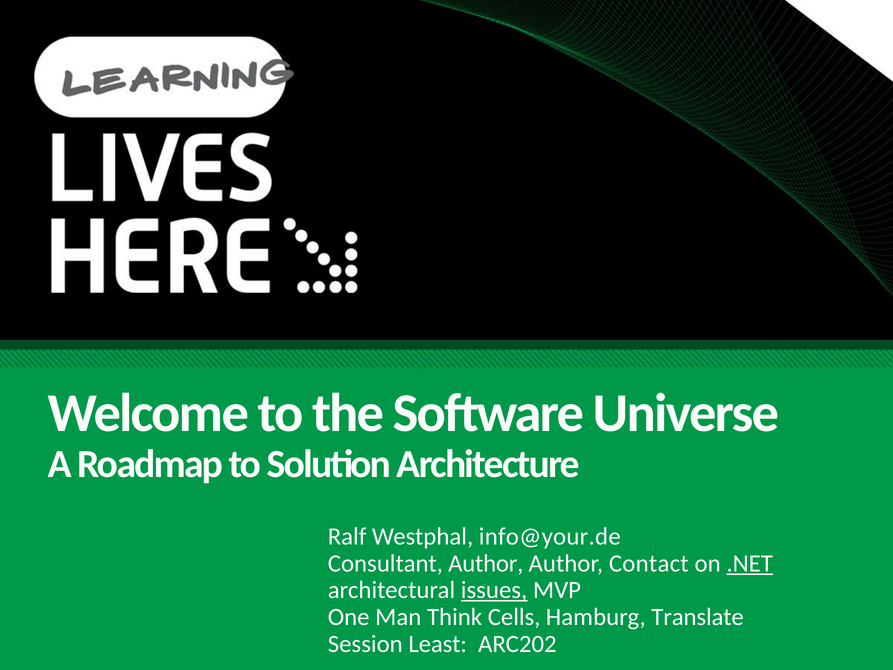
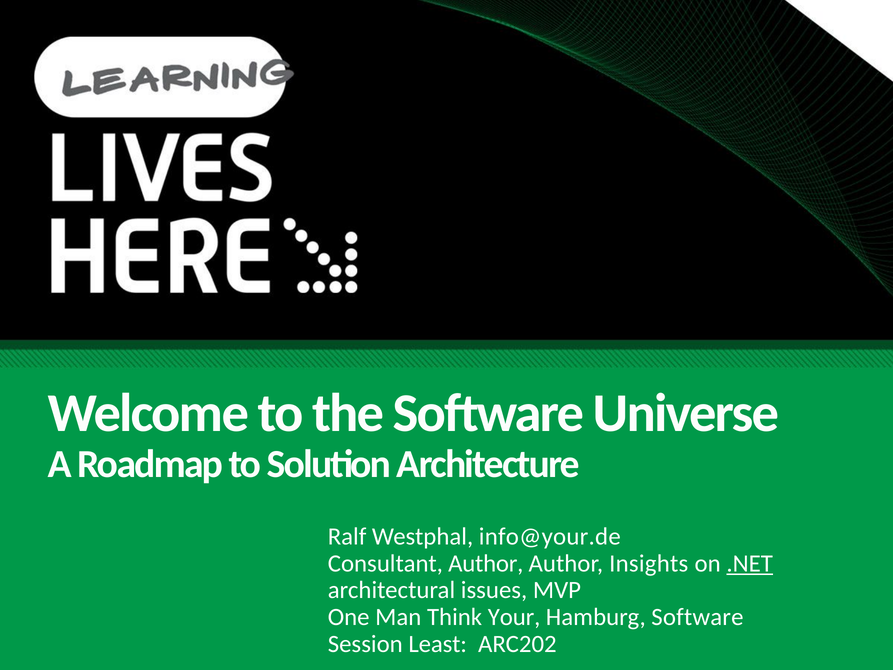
Contact: Contact -> Insights
issues underline: present -> none
Cells: Cells -> Your
Hamburg Translate: Translate -> Software
